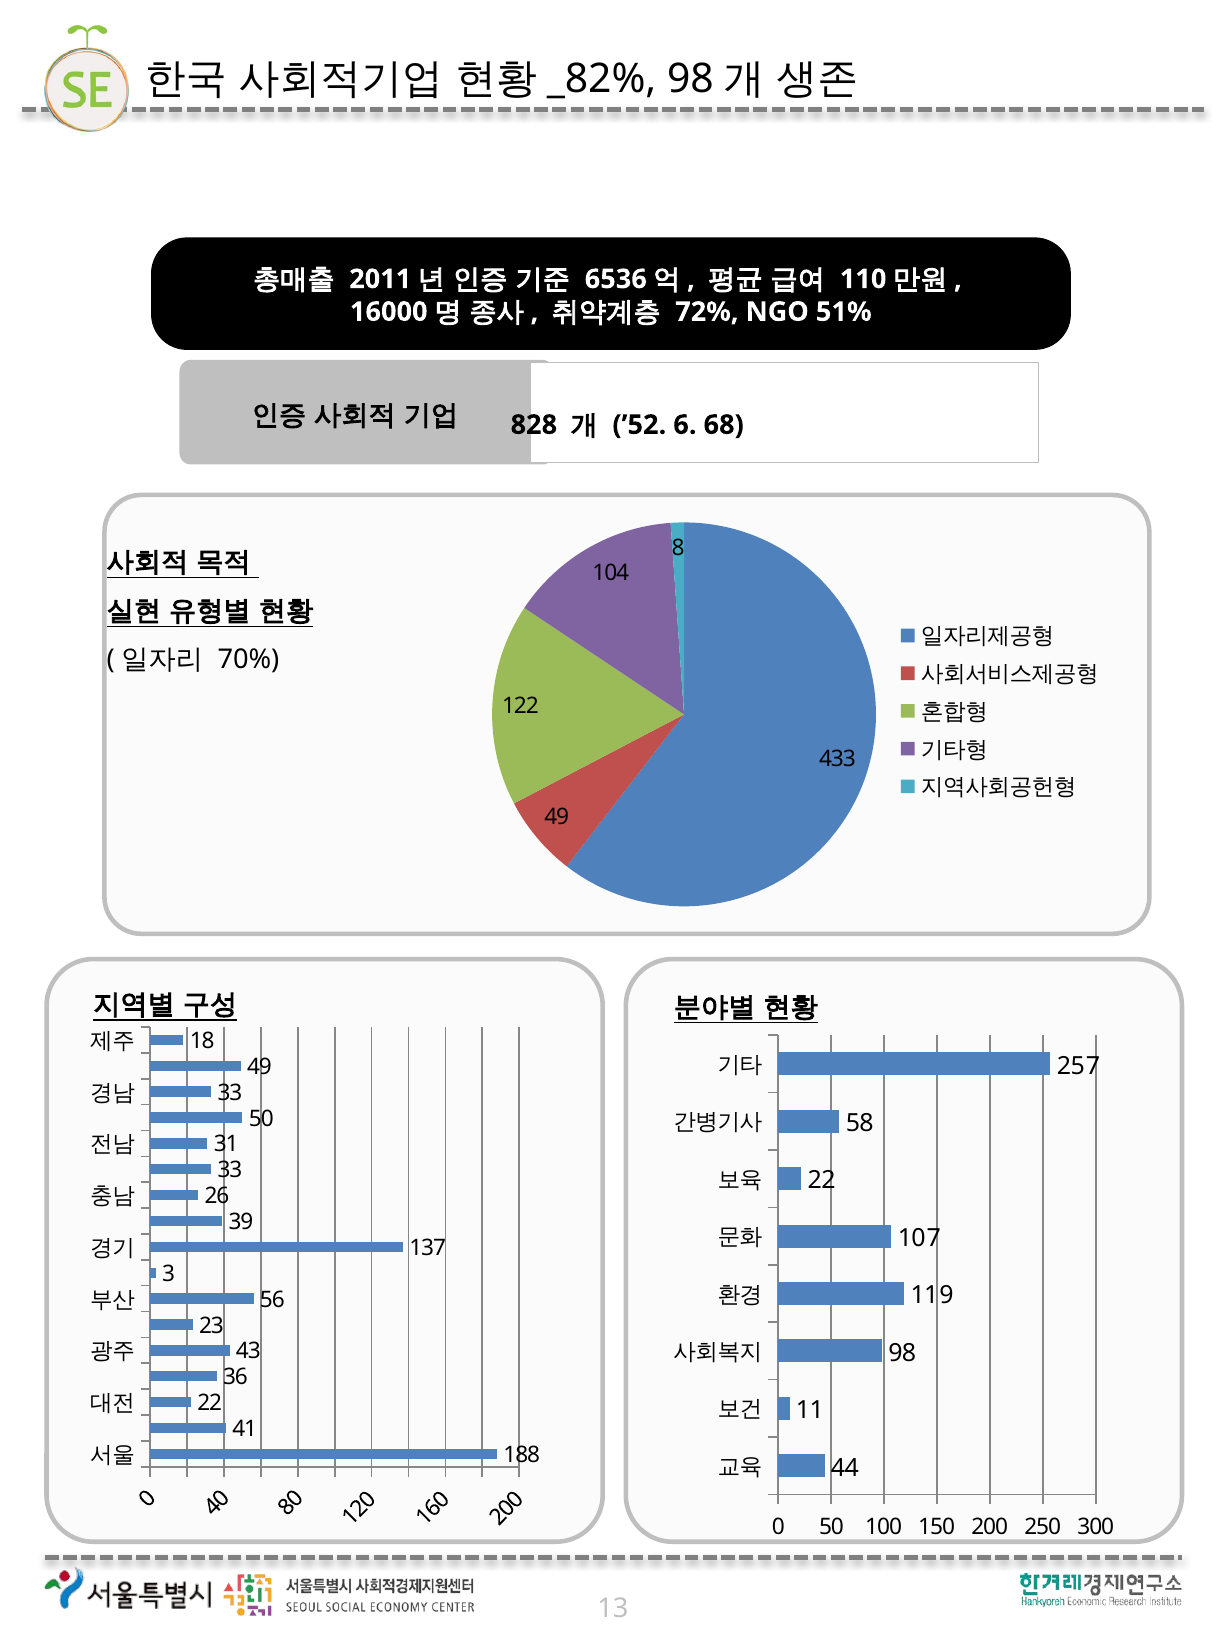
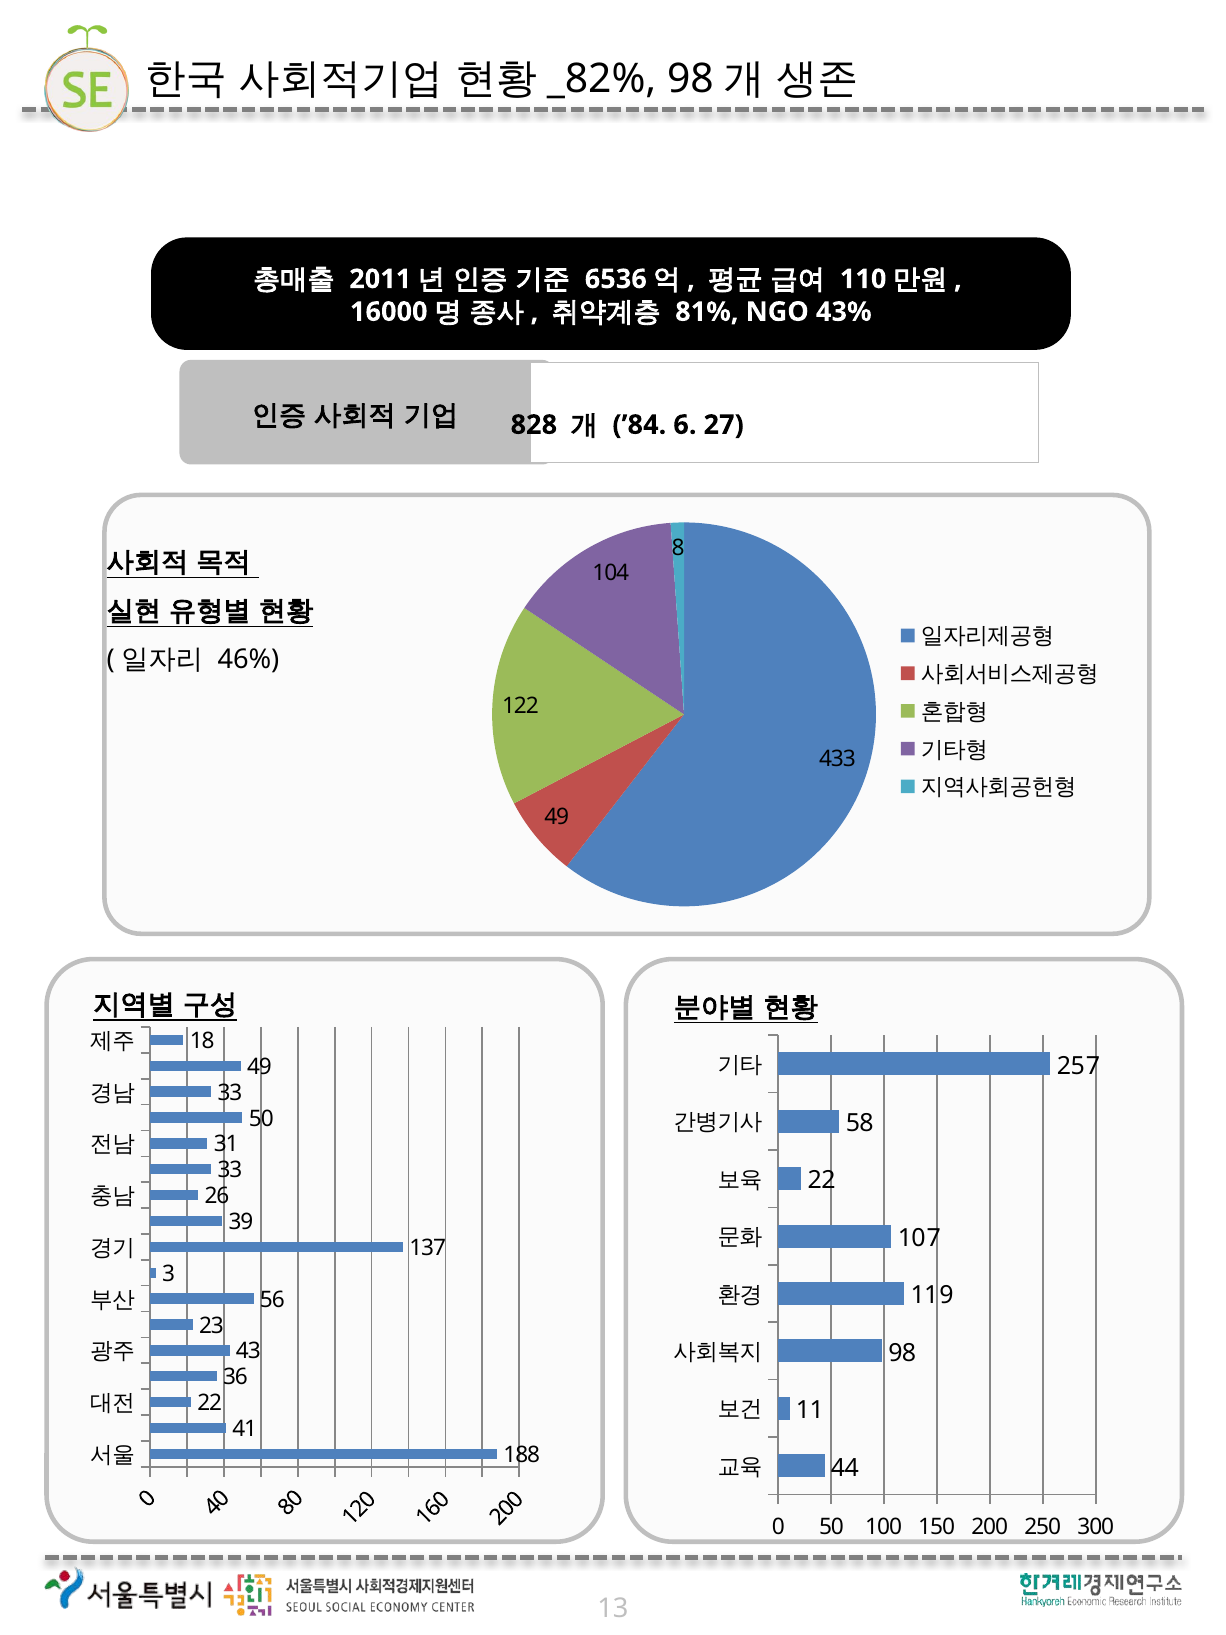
72%: 72% -> 81%
51%: 51% -> 43%
’52: ’52 -> ’84
68: 68 -> 27
70%: 70% -> 46%
